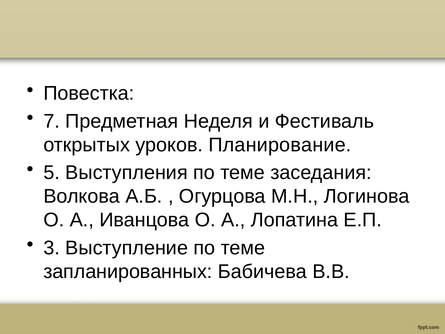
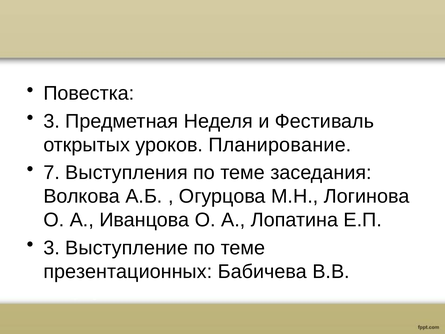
7 at (52, 121): 7 -> 3
5: 5 -> 7
запланированных: запланированных -> презентационных
